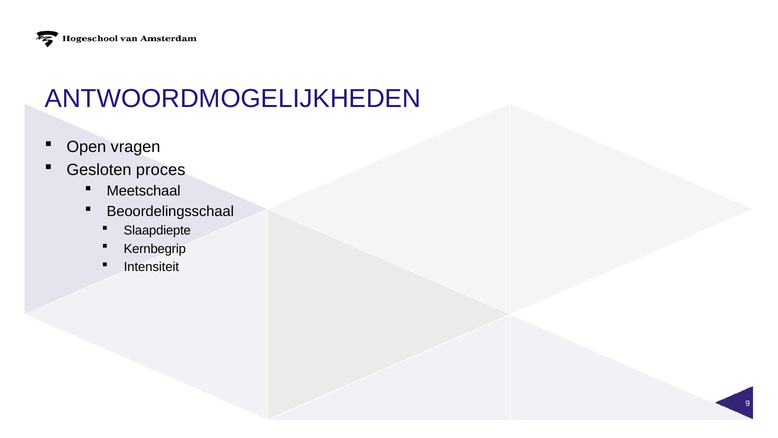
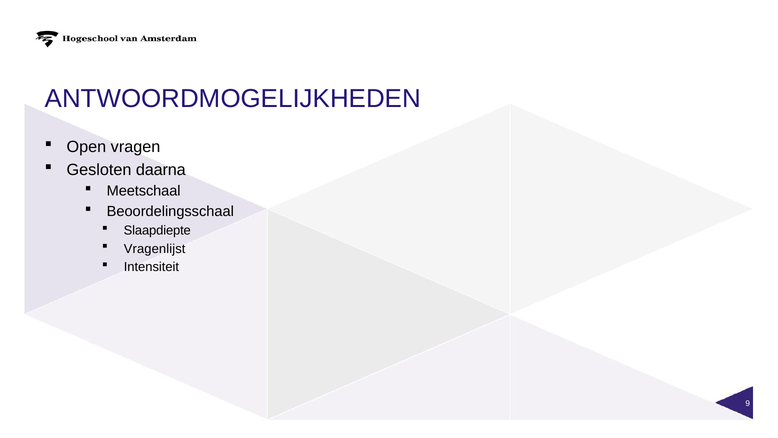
proces: proces -> daarna
Kernbegrip: Kernbegrip -> Vragenlijst
